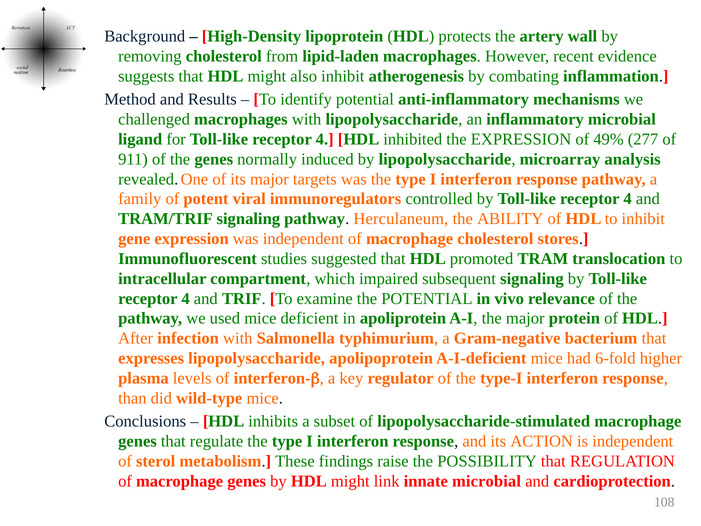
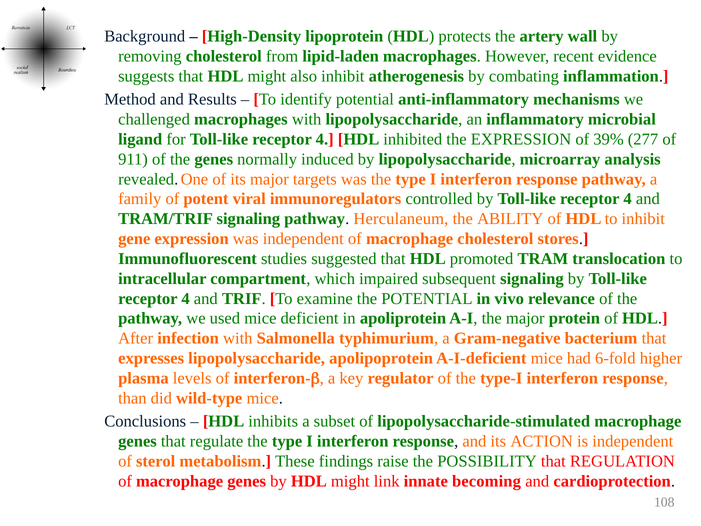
49%: 49% -> 39%
innate microbial: microbial -> becoming
